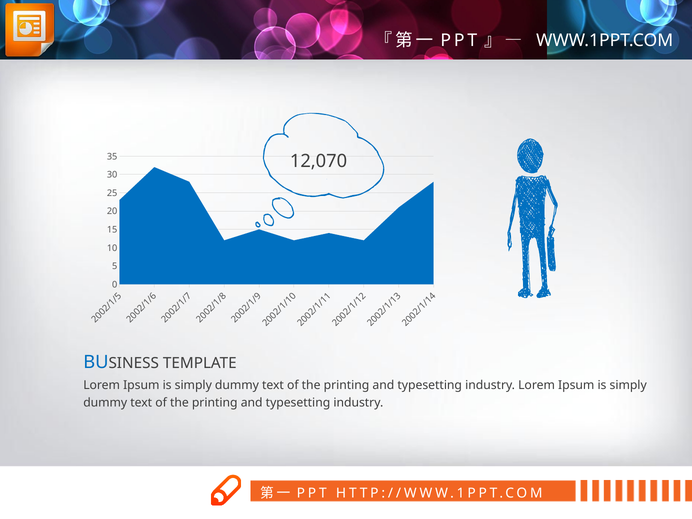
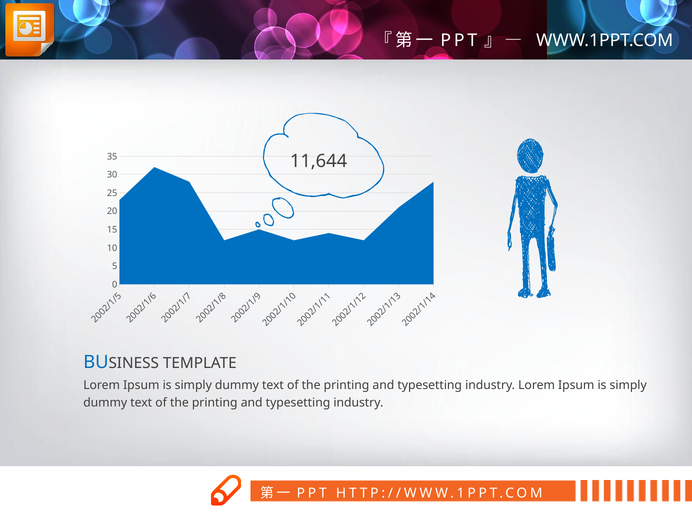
12,070: 12,070 -> 11,644
